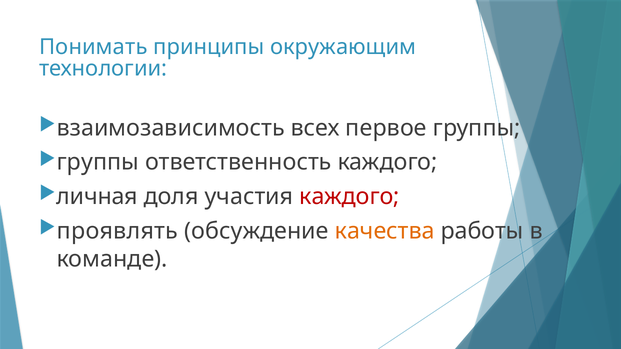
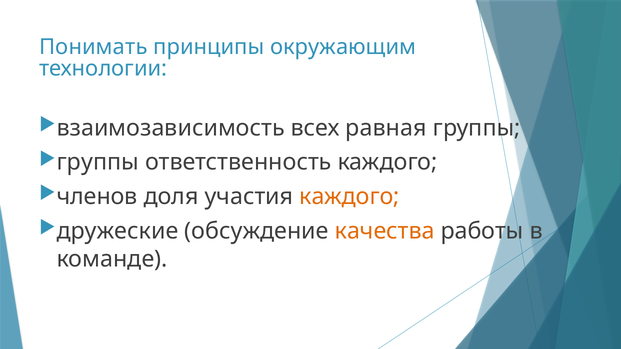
первое: первое -> равная
личная: личная -> членов
каждого at (349, 197) colour: red -> orange
проявлять: проявлять -> дружеские
